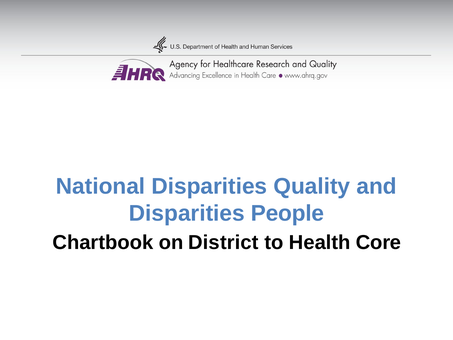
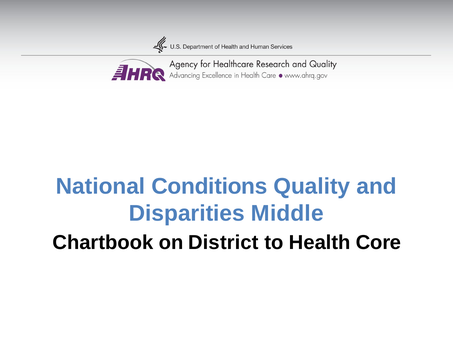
National Disparities: Disparities -> Conditions
People: People -> Middle
